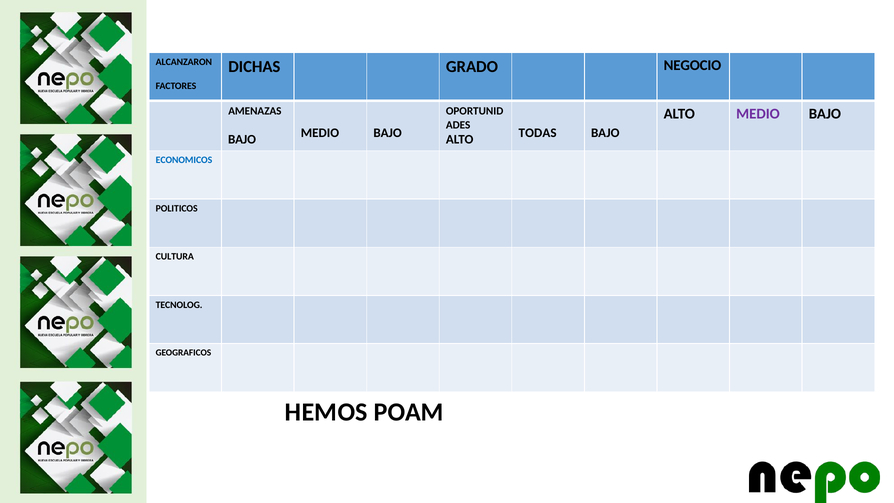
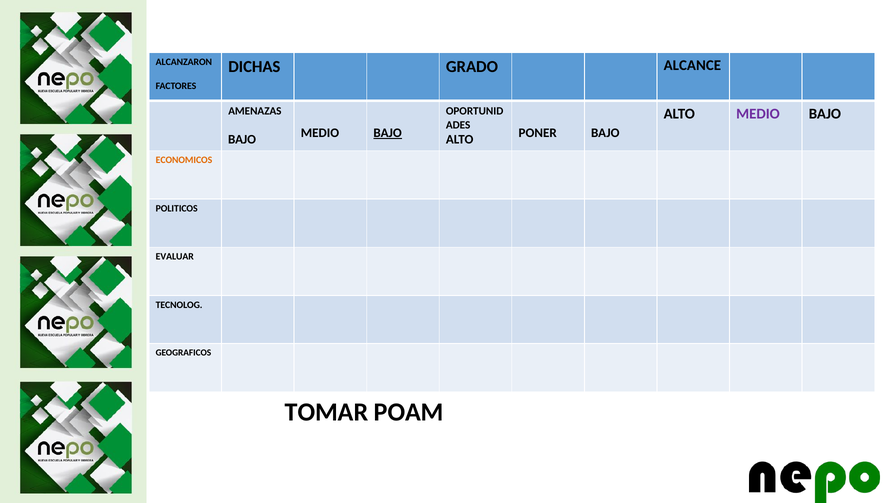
NEGOCIO: NEGOCIO -> ALCANCE
BAJO at (388, 133) underline: none -> present
TODAS: TODAS -> PONER
ECONOMICOS colour: blue -> orange
CULTURA: CULTURA -> EVALUAR
HEMOS: HEMOS -> TOMAR
